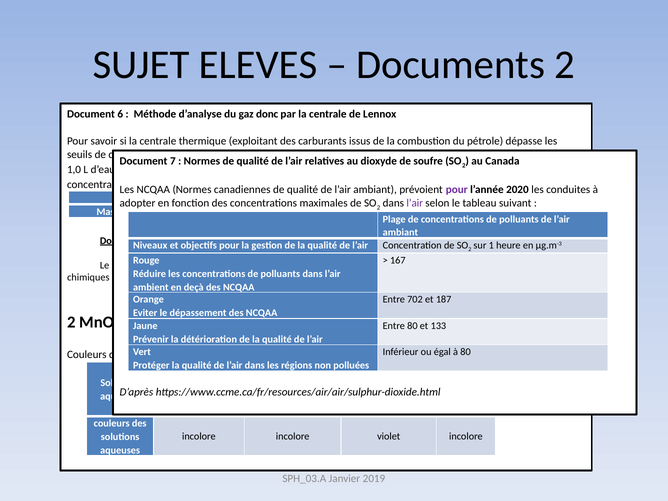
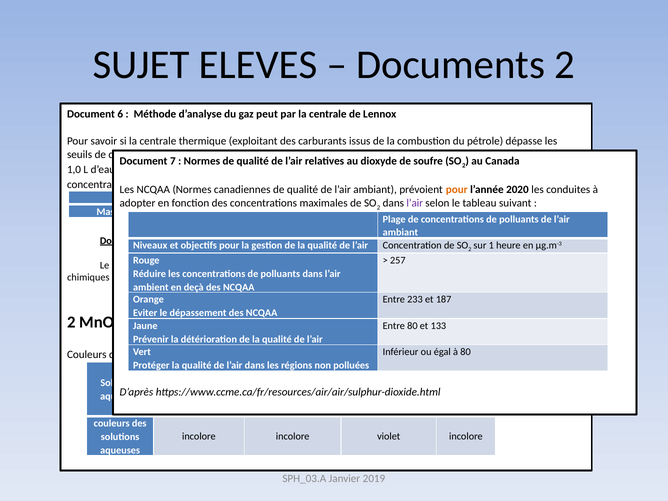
donc: donc -> peut
pour at (457, 190) colour: purple -> orange
167: 167 -> 257
702: 702 -> 233
